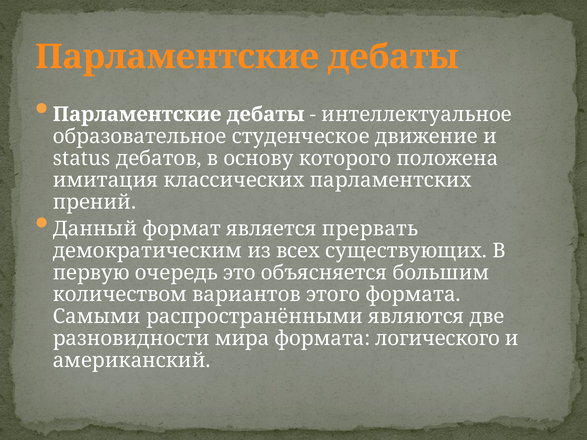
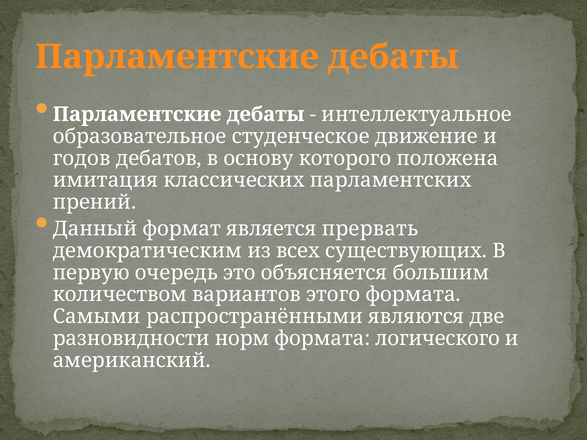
status: status -> годов
мира: мира -> норм
